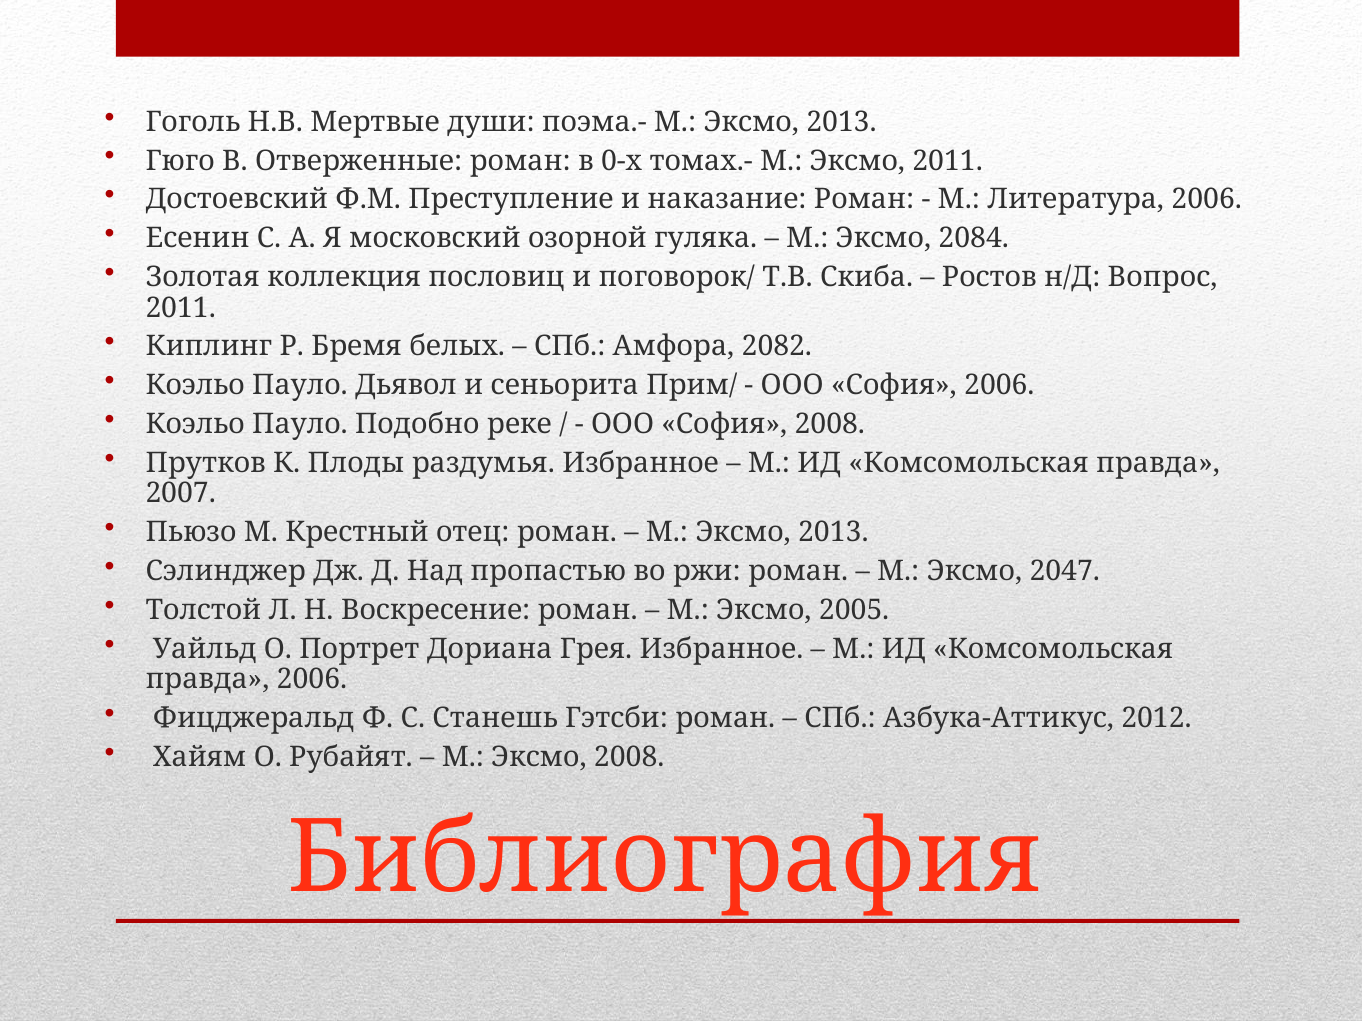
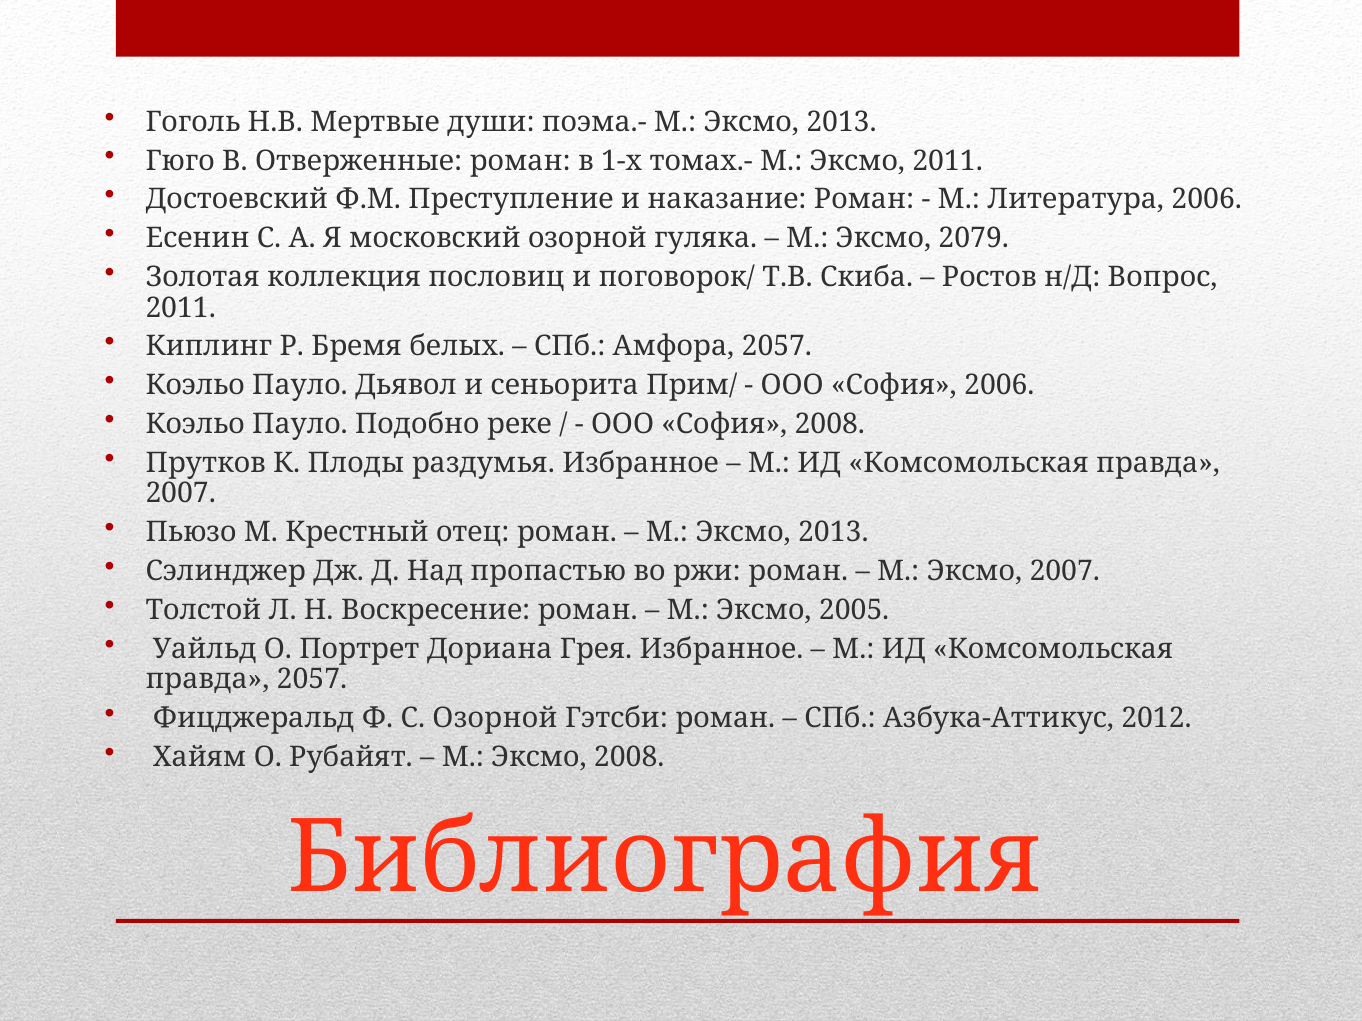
0-х: 0-х -> 1-х
2084: 2084 -> 2079
Амфора 2082: 2082 -> 2057
Эксмо 2047: 2047 -> 2007
правда 2006: 2006 -> 2057
С Станешь: Станешь -> Озорной
